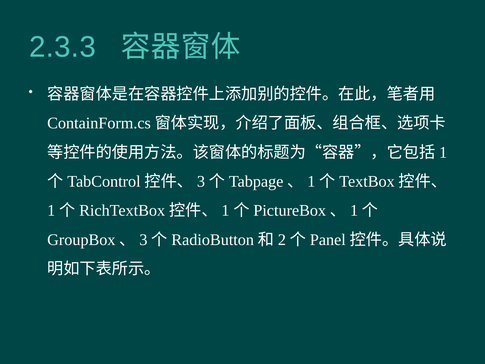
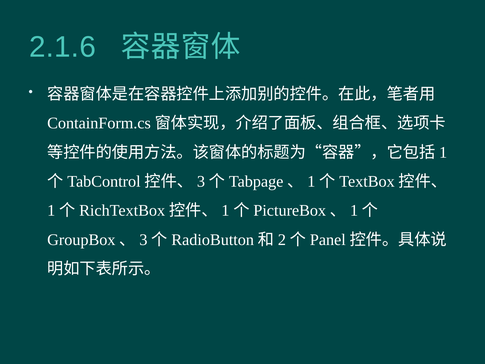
2.3.3: 2.3.3 -> 2.1.6
